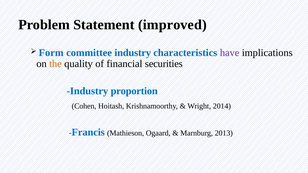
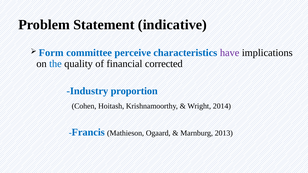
improved: improved -> indicative
committee industry: industry -> perceive
the colour: orange -> blue
securities: securities -> corrected
